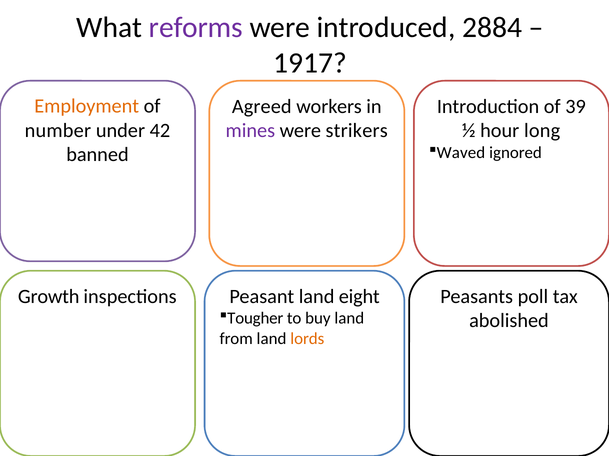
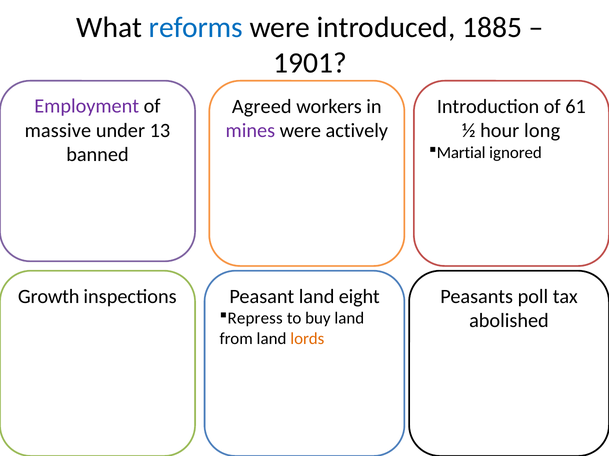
reforms colour: purple -> blue
2884: 2884 -> 1885
1917: 1917 -> 1901
Employment colour: orange -> purple
39: 39 -> 61
number: number -> massive
42: 42 -> 13
strikers: strikers -> actively
Waved: Waved -> Martial
Tougher: Tougher -> Repress
